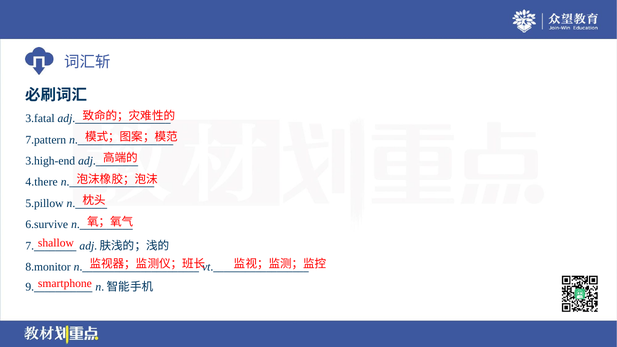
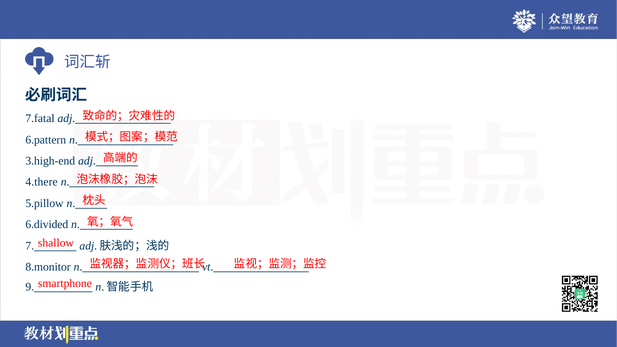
3.fatal: 3.fatal -> 7.fatal
7.pattern: 7.pattern -> 6.pattern
6.survive: 6.survive -> 6.divided
